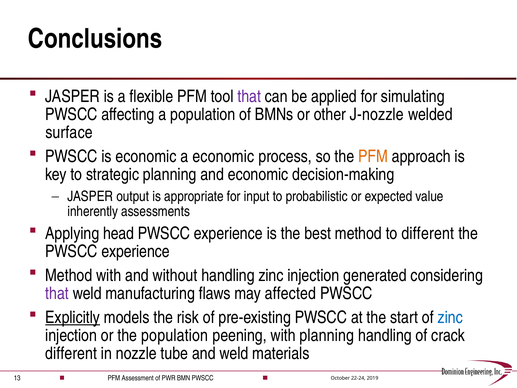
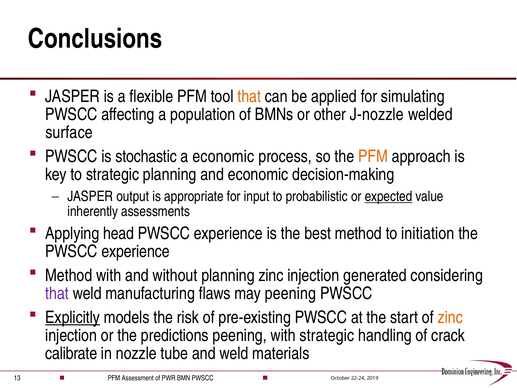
that at (249, 96) colour: purple -> orange
is economic: economic -> stochastic
expected underline: none -> present
to different: different -> initiation
without handling: handling -> planning
may affected: affected -> peening
zinc at (450, 317) colour: blue -> orange
the population: population -> predictions
with planning: planning -> strategic
different at (71, 353): different -> calibrate
